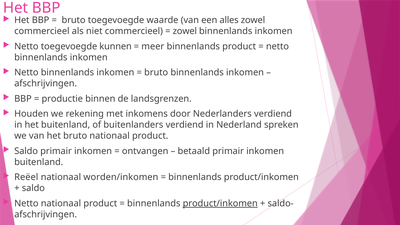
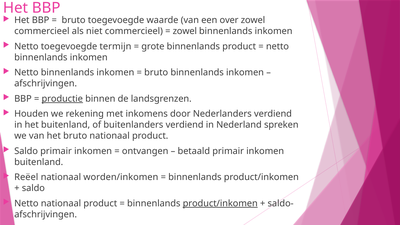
alles: alles -> over
kunnen: kunnen -> termijn
meer: meer -> grote
productie underline: none -> present
